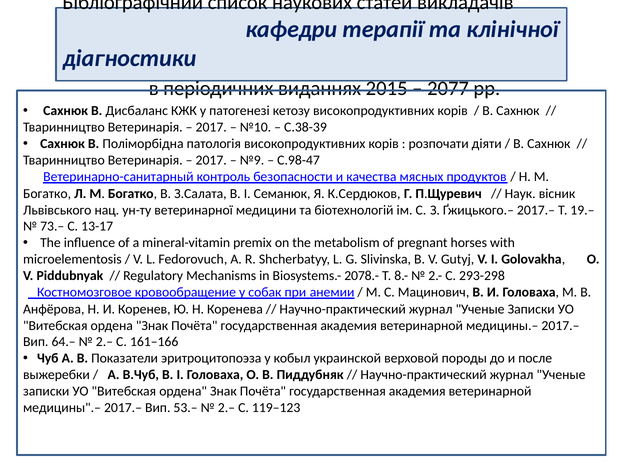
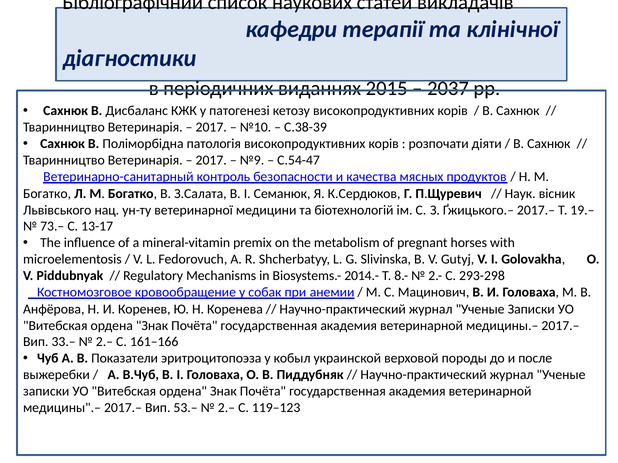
2077: 2077 -> 2037
С.98-47: С.98-47 -> С.54-47
2078.-: 2078.- -> 2014.-
64.–: 64.– -> 33.–
